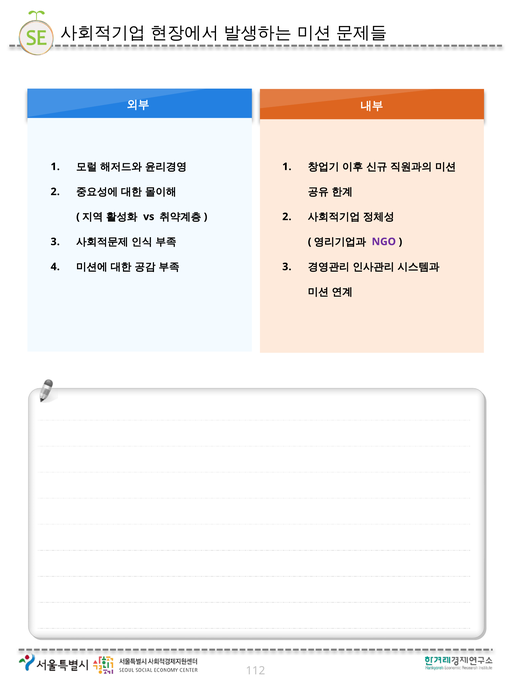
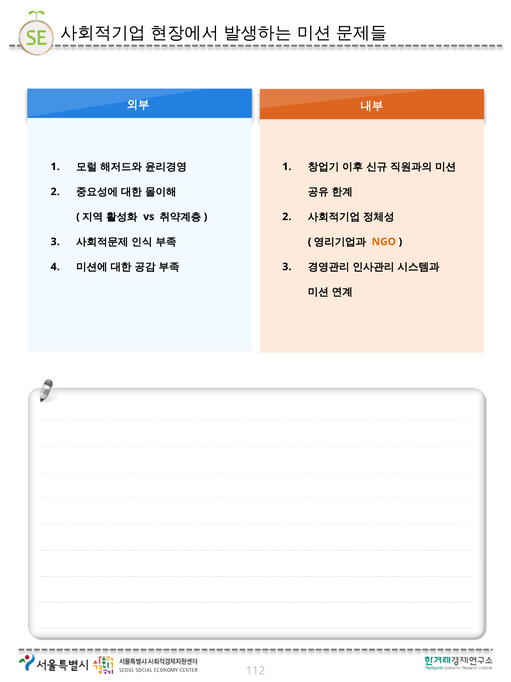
NGO colour: purple -> orange
